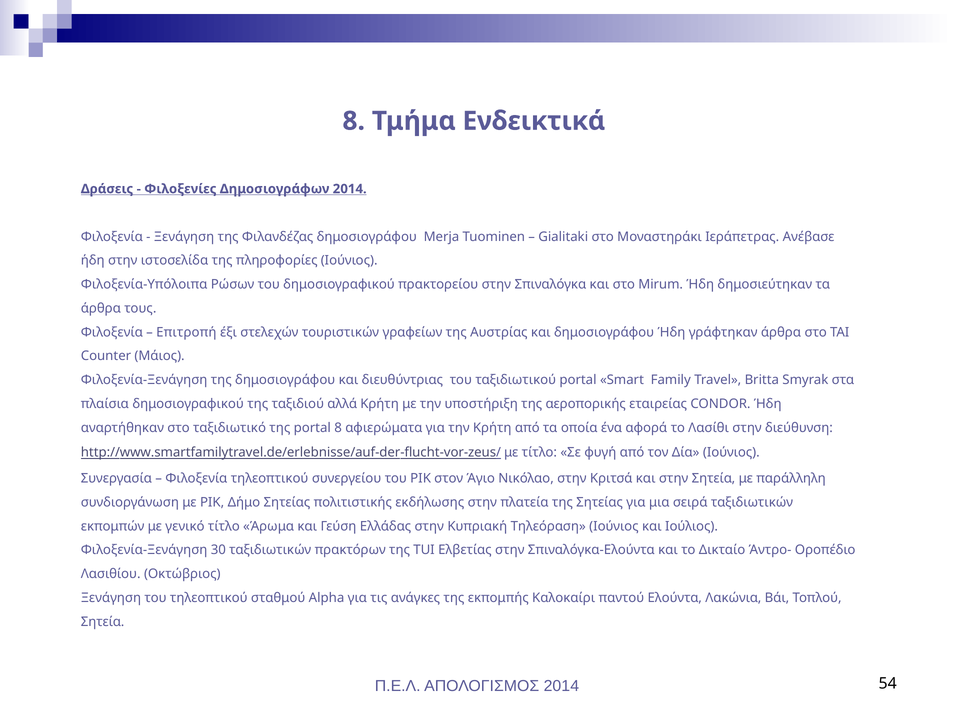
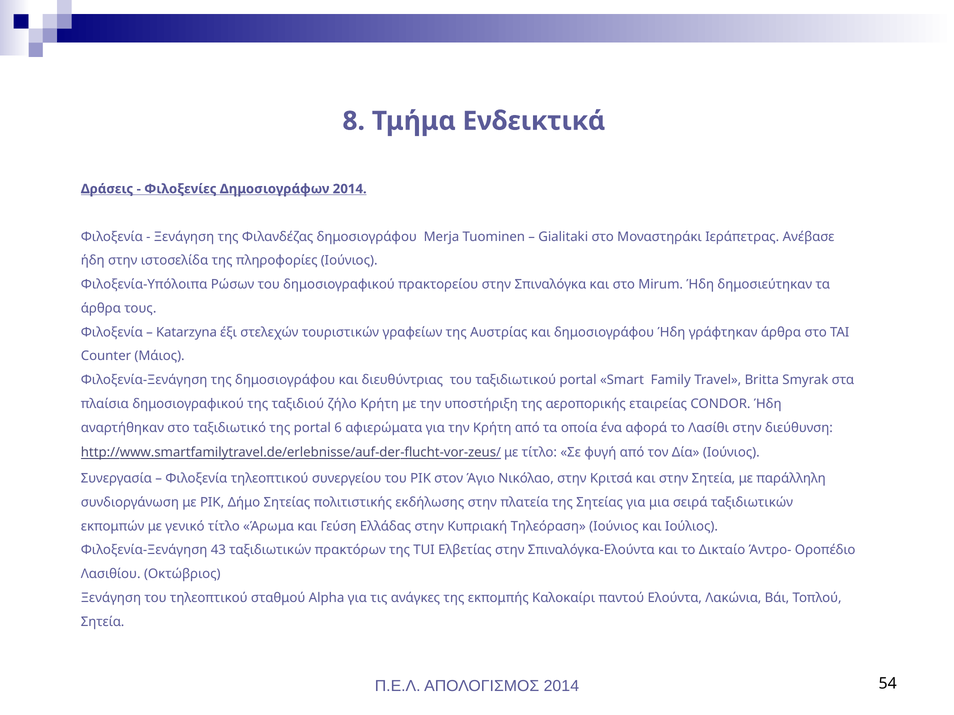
Επιτροπή: Επιτροπή -> Katarzyna
αλλά: αλλά -> ζήλο
portal 8: 8 -> 6
30: 30 -> 43
